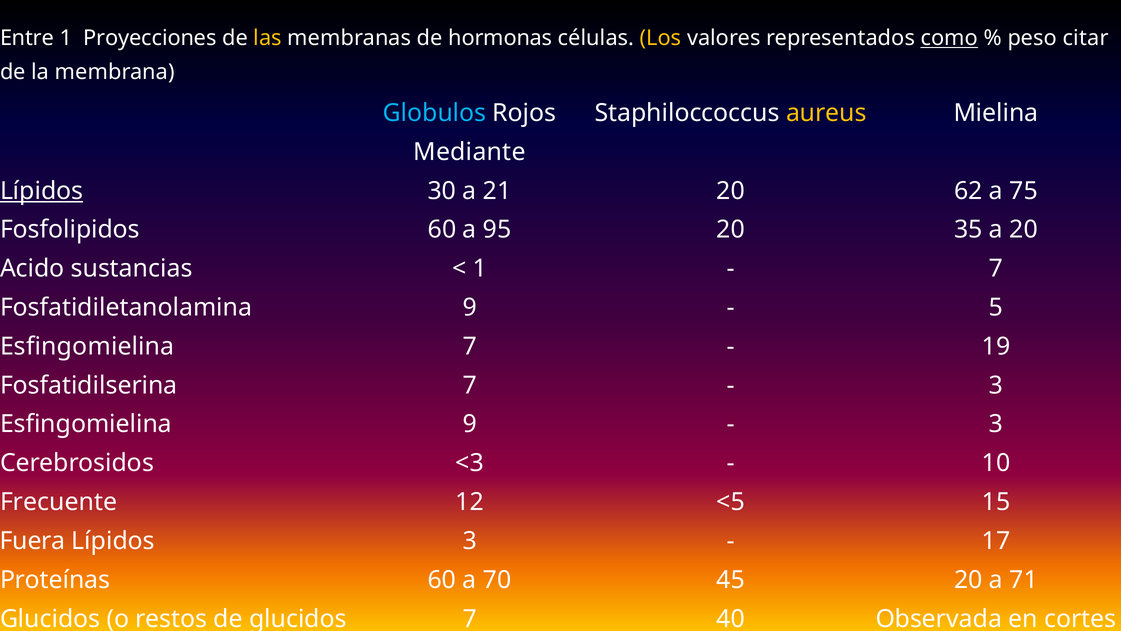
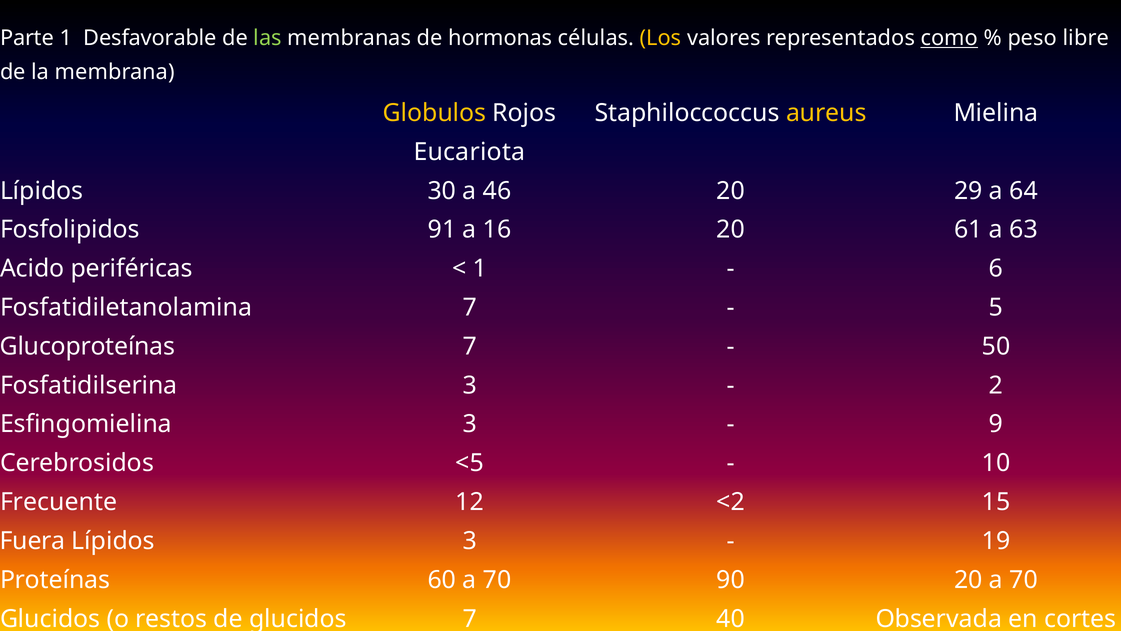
Entre: Entre -> Parte
Proyecciones: Proyecciones -> Desfavorable
las colour: yellow -> light green
citar: citar -> libre
Globulos colour: light blue -> yellow
Mediante: Mediante -> Eucariota
Lípidos at (42, 191) underline: present -> none
21: 21 -> 46
62: 62 -> 29
75: 75 -> 64
Fosfolipidos 60: 60 -> 91
95: 95 -> 16
35: 35 -> 61
a 20: 20 -> 63
sustancias: sustancias -> periféricas
7 at (996, 268): 7 -> 6
Fosfatidiletanolamina 9: 9 -> 7
Esfingomielina at (87, 346): Esfingomielina -> Glucoproteínas
19: 19 -> 50
Fosfatidilserina 7: 7 -> 3
3 at (996, 385): 3 -> 2
Esfingomielina 9: 9 -> 3
3 at (996, 424): 3 -> 9
<3: <3 -> <5
<5: <5 -> <2
17: 17 -> 19
45: 45 -> 90
20 a 71: 71 -> 70
